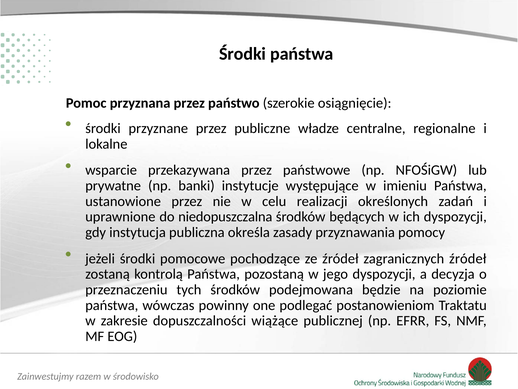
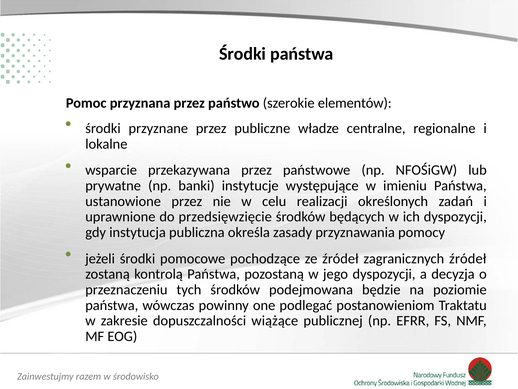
osiągnięcie: osiągnięcie -> elementów
niedopuszczalna: niedopuszczalna -> przedsięwzięcie
